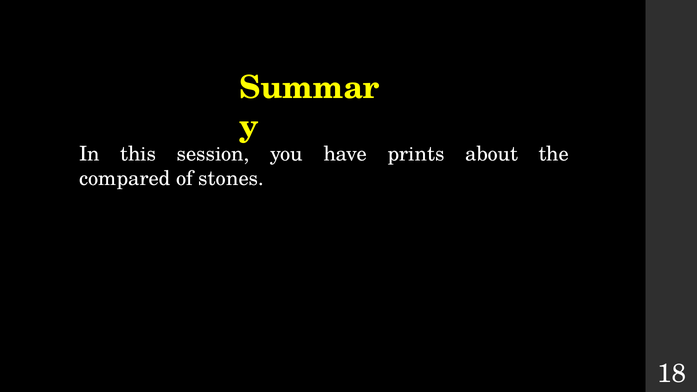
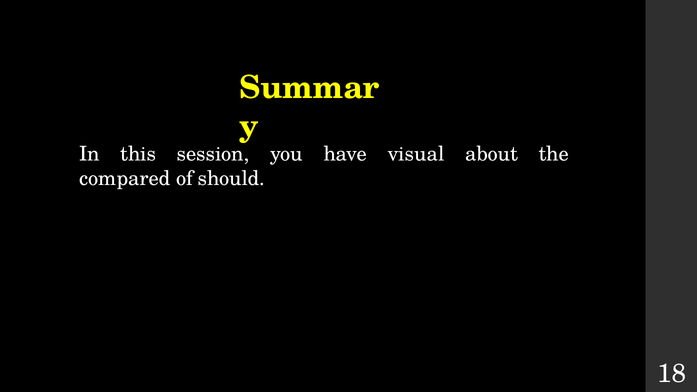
prints: prints -> visual
stones: stones -> should
